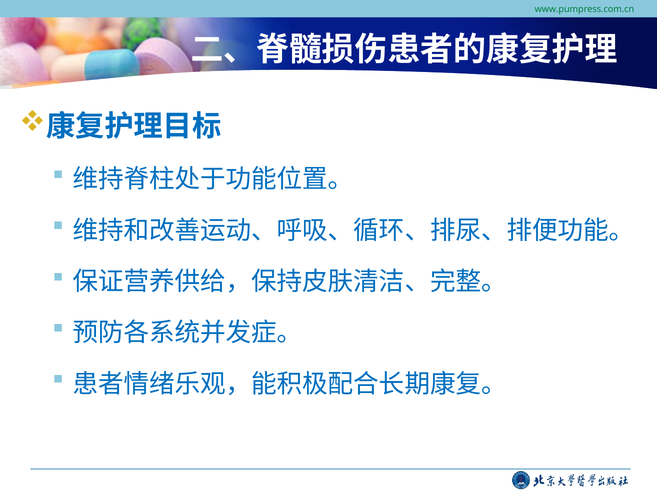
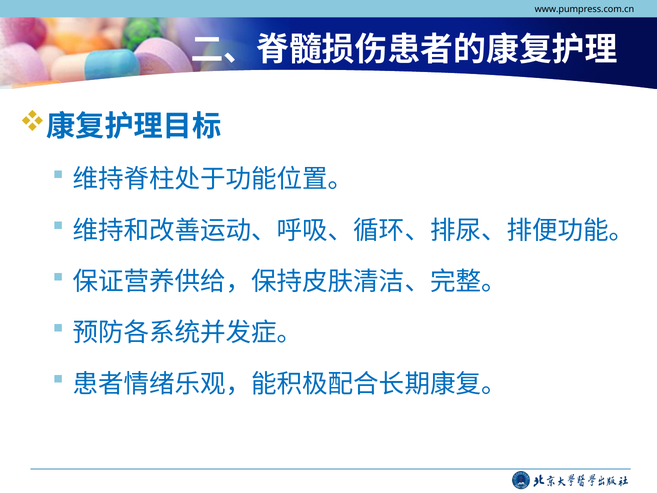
www.pumpress.com.cn colour: green -> black
